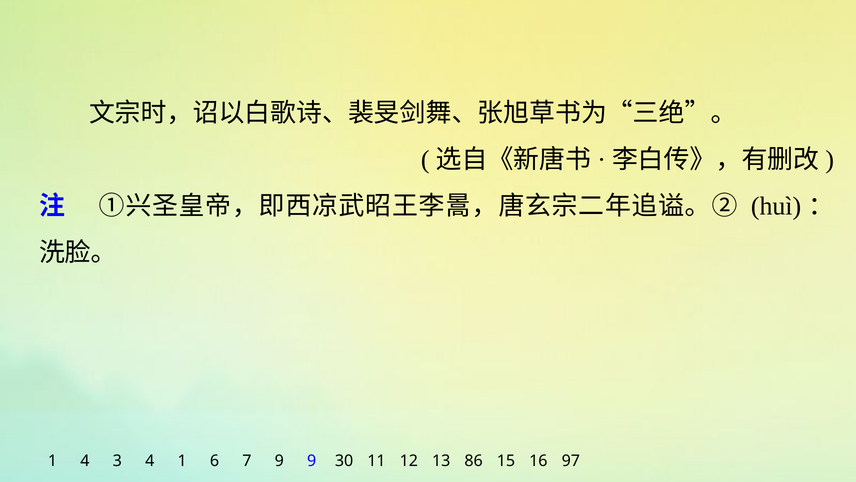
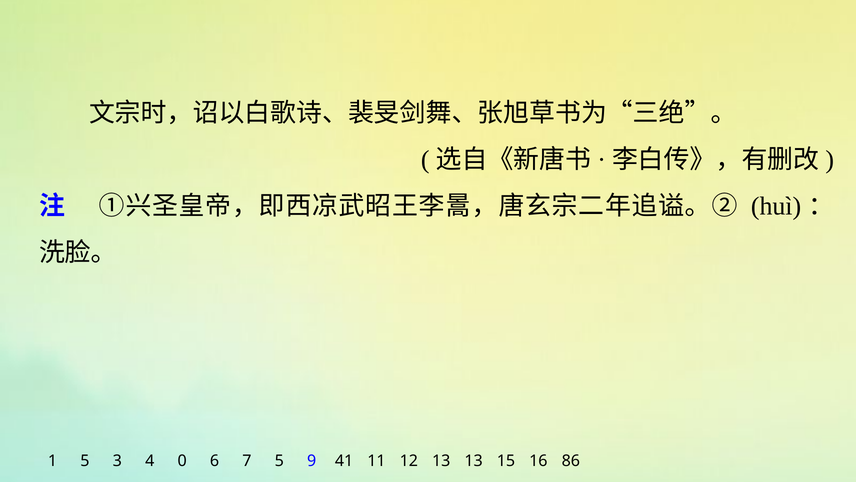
1 4: 4 -> 5
4 1: 1 -> 0
7 9: 9 -> 5
30: 30 -> 41
13 86: 86 -> 13
97: 97 -> 86
